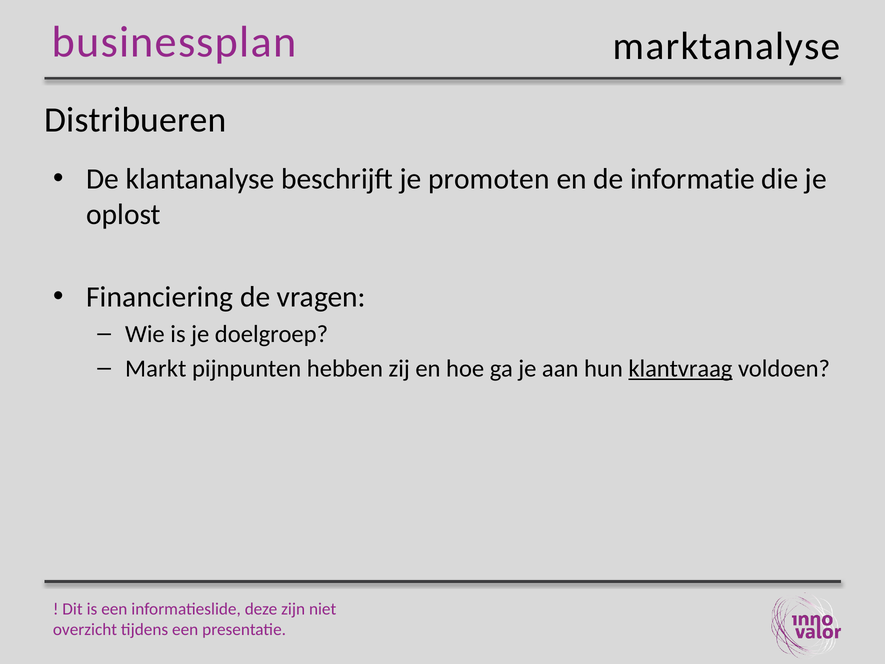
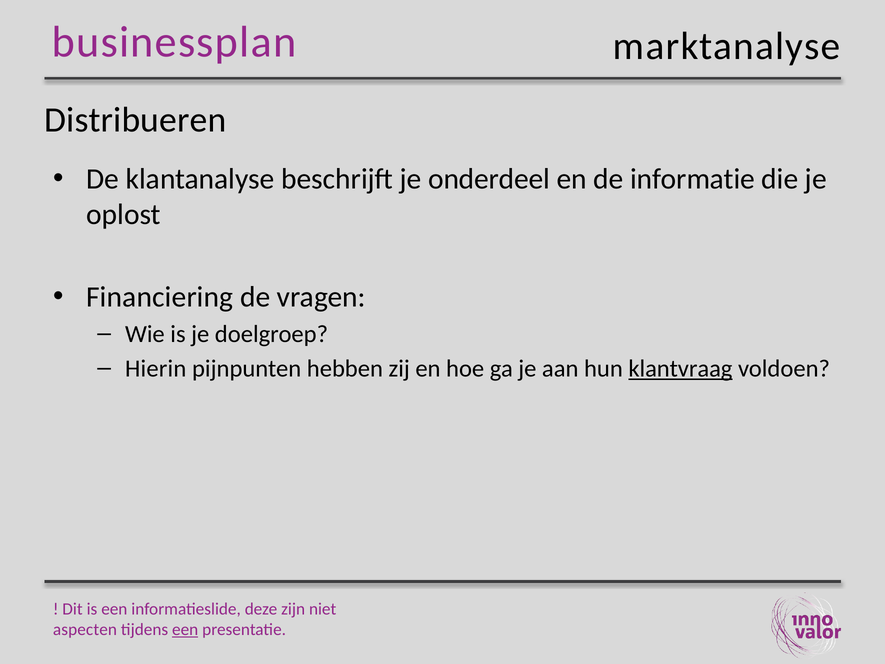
promoten: promoten -> onderdeel
Markt: Markt -> Hierin
overzicht: overzicht -> aspecten
een at (185, 629) underline: none -> present
